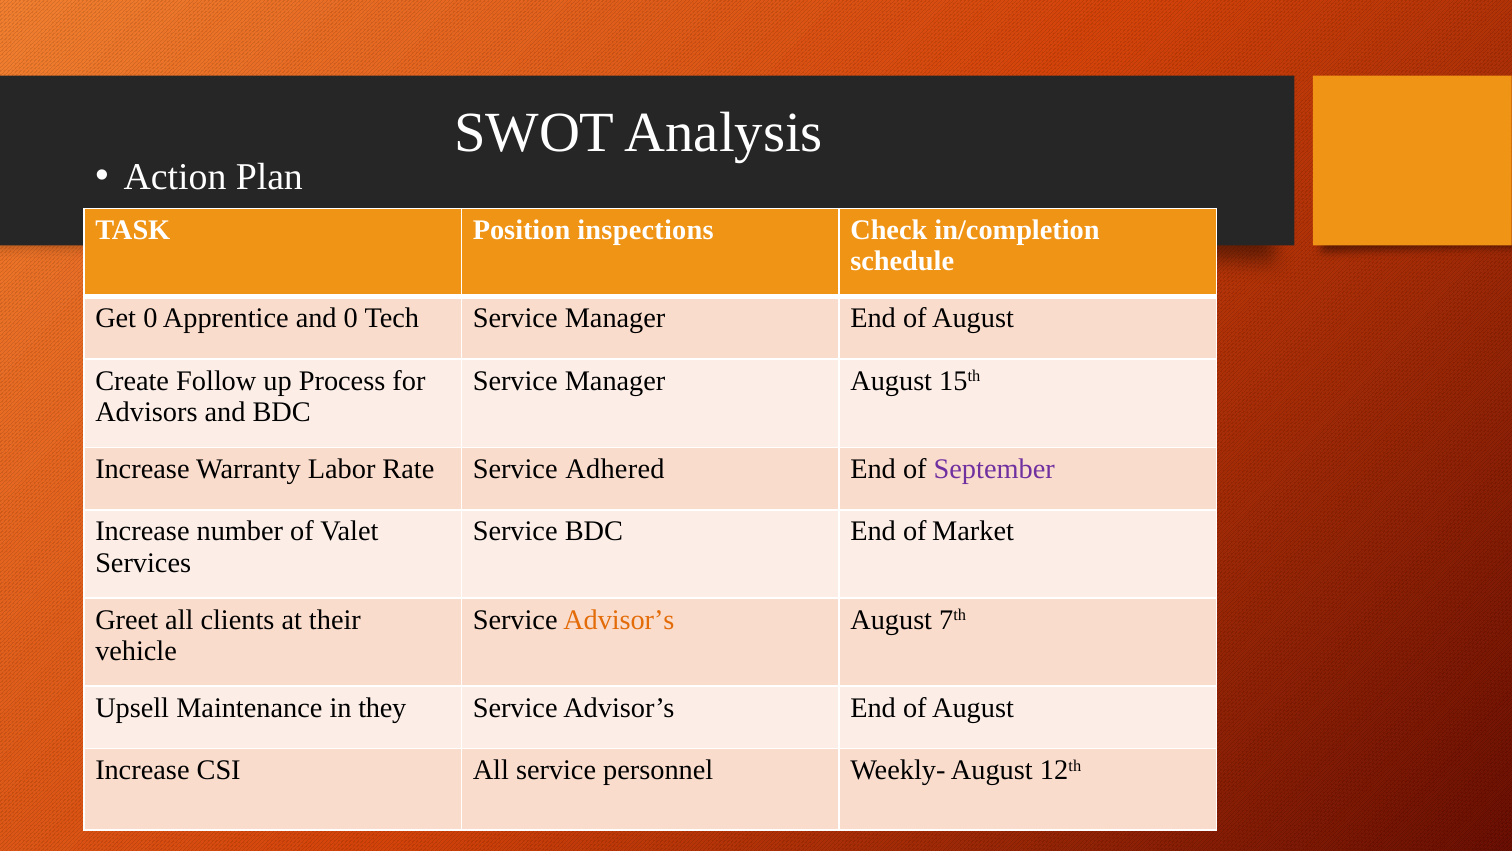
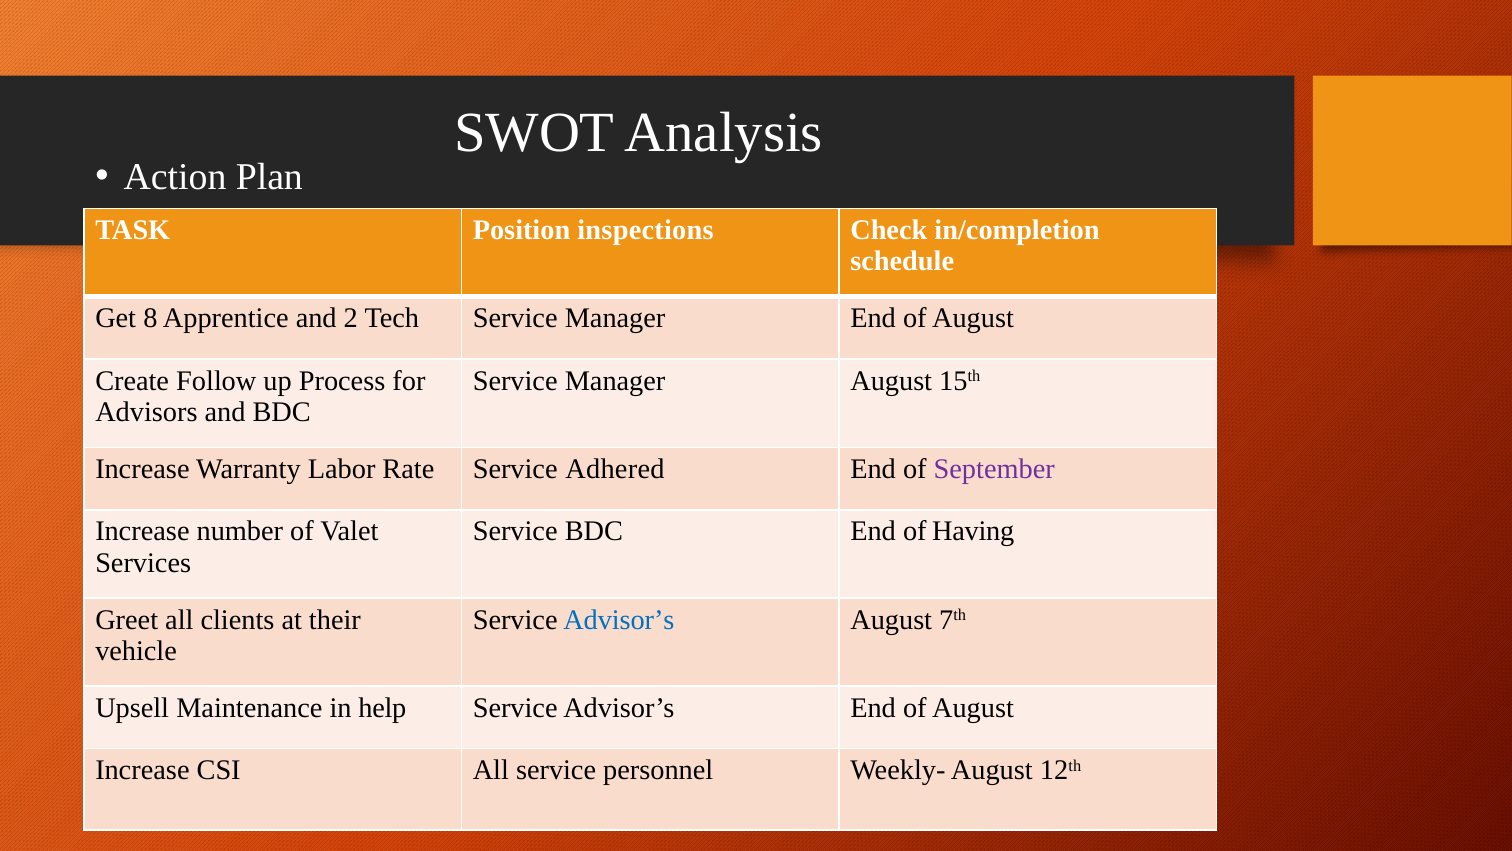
Get 0: 0 -> 8
and 0: 0 -> 2
Market: Market -> Having
Advisor’s at (619, 619) colour: orange -> blue
they: they -> help
